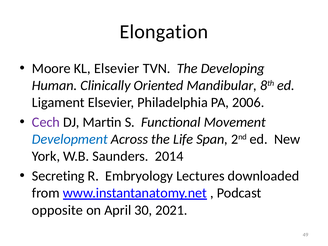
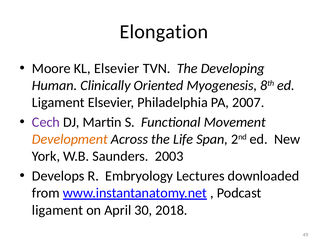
Mandibular: Mandibular -> Myogenesis
2006: 2006 -> 2007
Development colour: blue -> orange
2014: 2014 -> 2003
Secreting: Secreting -> Develops
opposite at (57, 210): opposite -> ligament
2021: 2021 -> 2018
